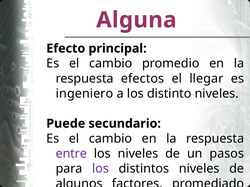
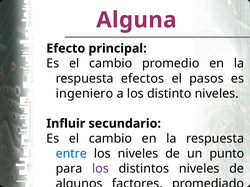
llegar: llegar -> pasos
Puede: Puede -> Influir
entre colour: purple -> blue
pasos: pasos -> punto
